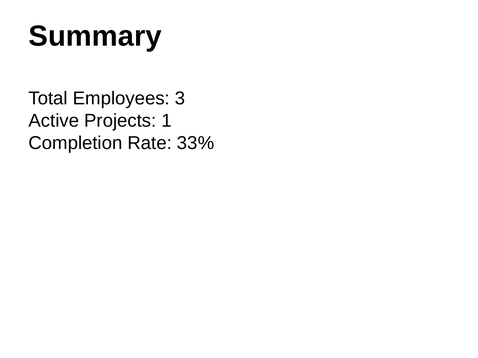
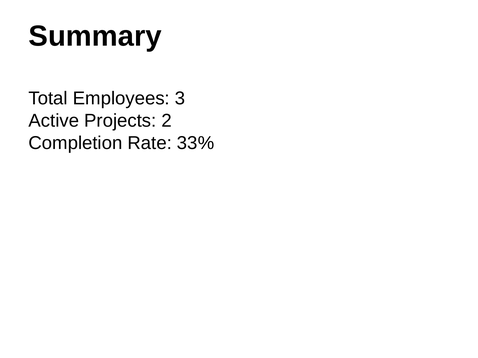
1: 1 -> 2
